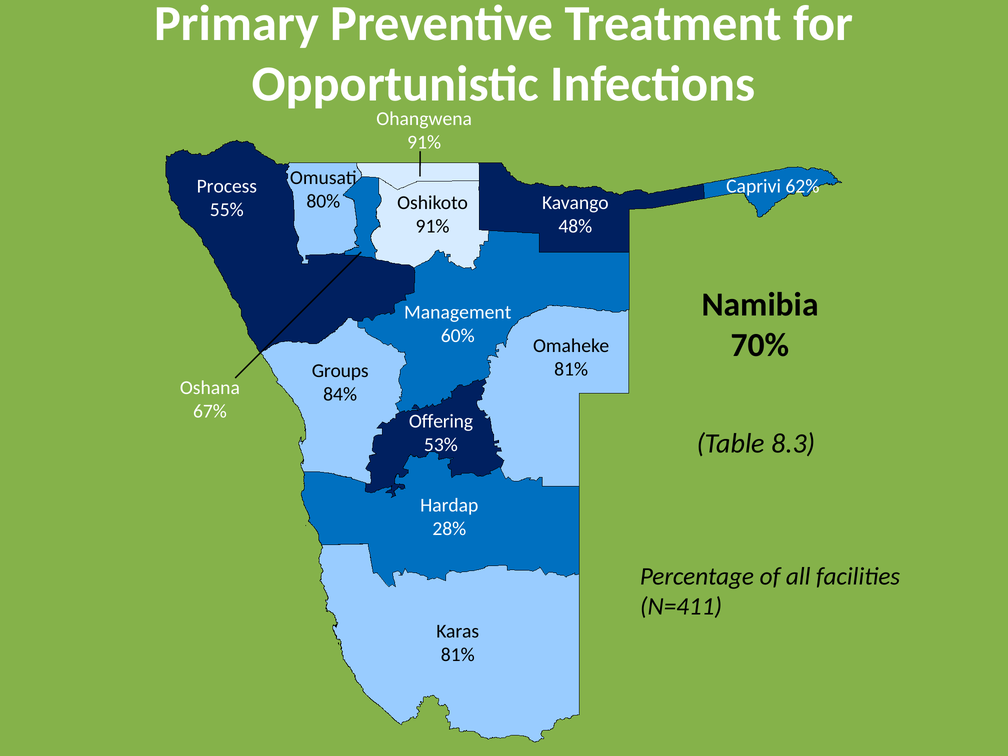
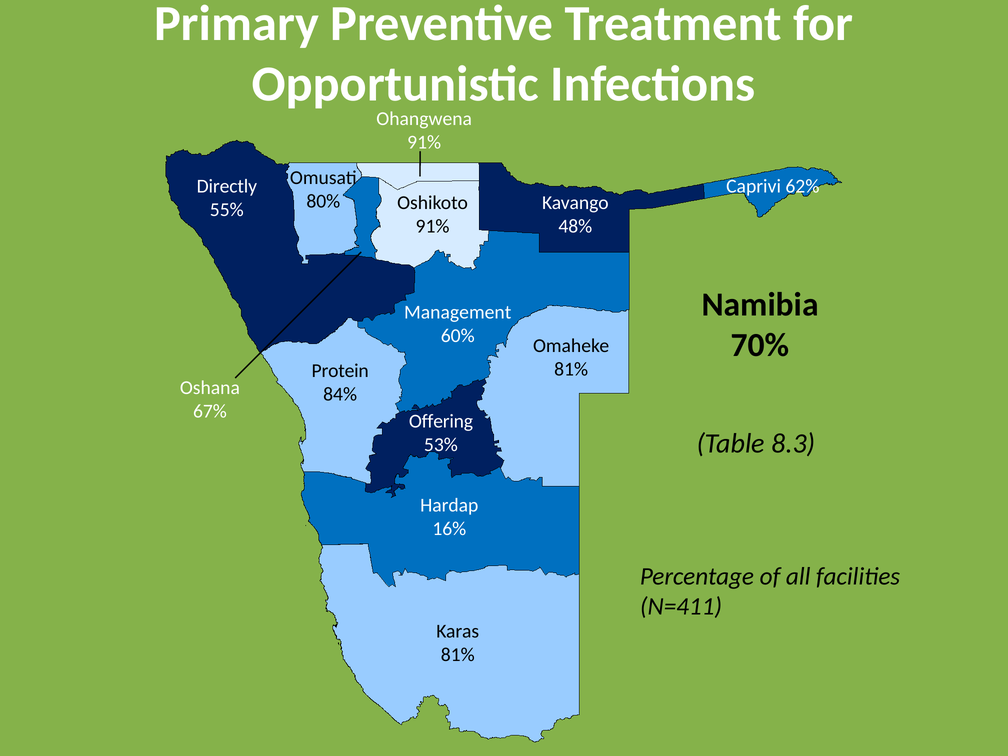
Process: Process -> Directly
Groups: Groups -> Protein
28%: 28% -> 16%
